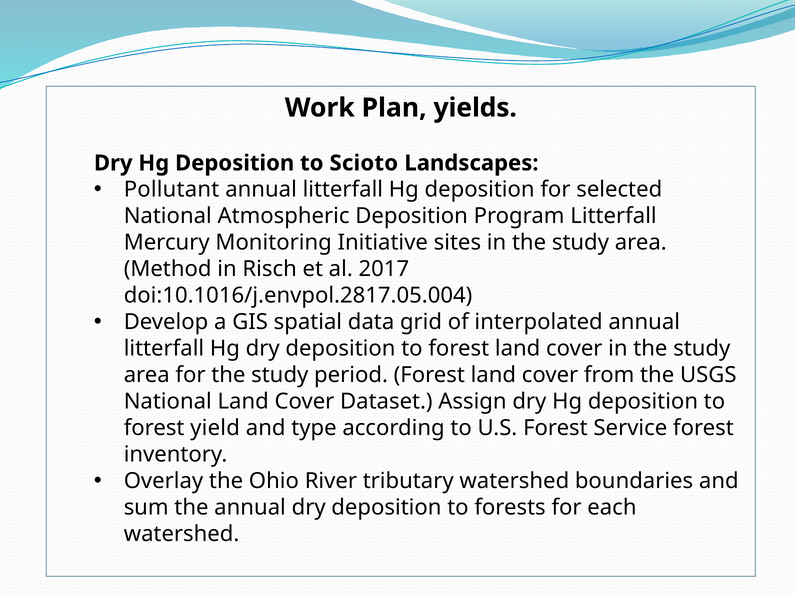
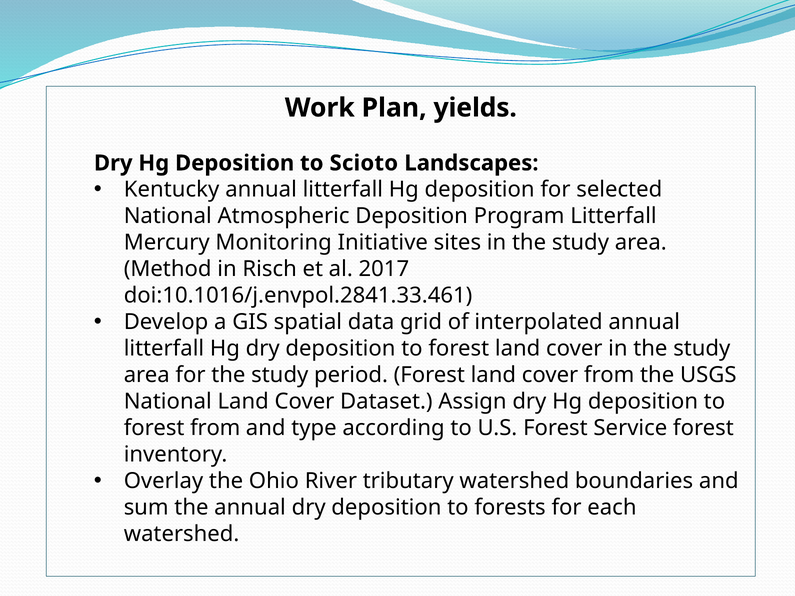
Pollutant: Pollutant -> Kentucky
doi:10.1016/j.envpol.2817.05.004: doi:10.1016/j.envpol.2817.05.004 -> doi:10.1016/j.envpol.2841.33.461
forest yield: yield -> from
